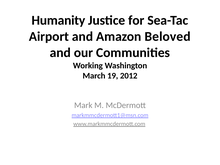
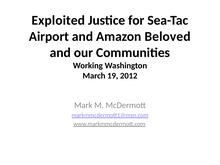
Humanity: Humanity -> Exploited
